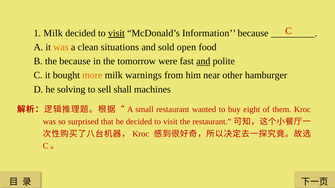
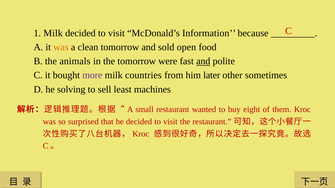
visit at (116, 33) underline: present -> none
clean situations: situations -> tomorrow
the because: because -> animals
more colour: orange -> purple
warnings: warnings -> countries
near: near -> later
hamburger: hamburger -> sometimes
shall: shall -> least
